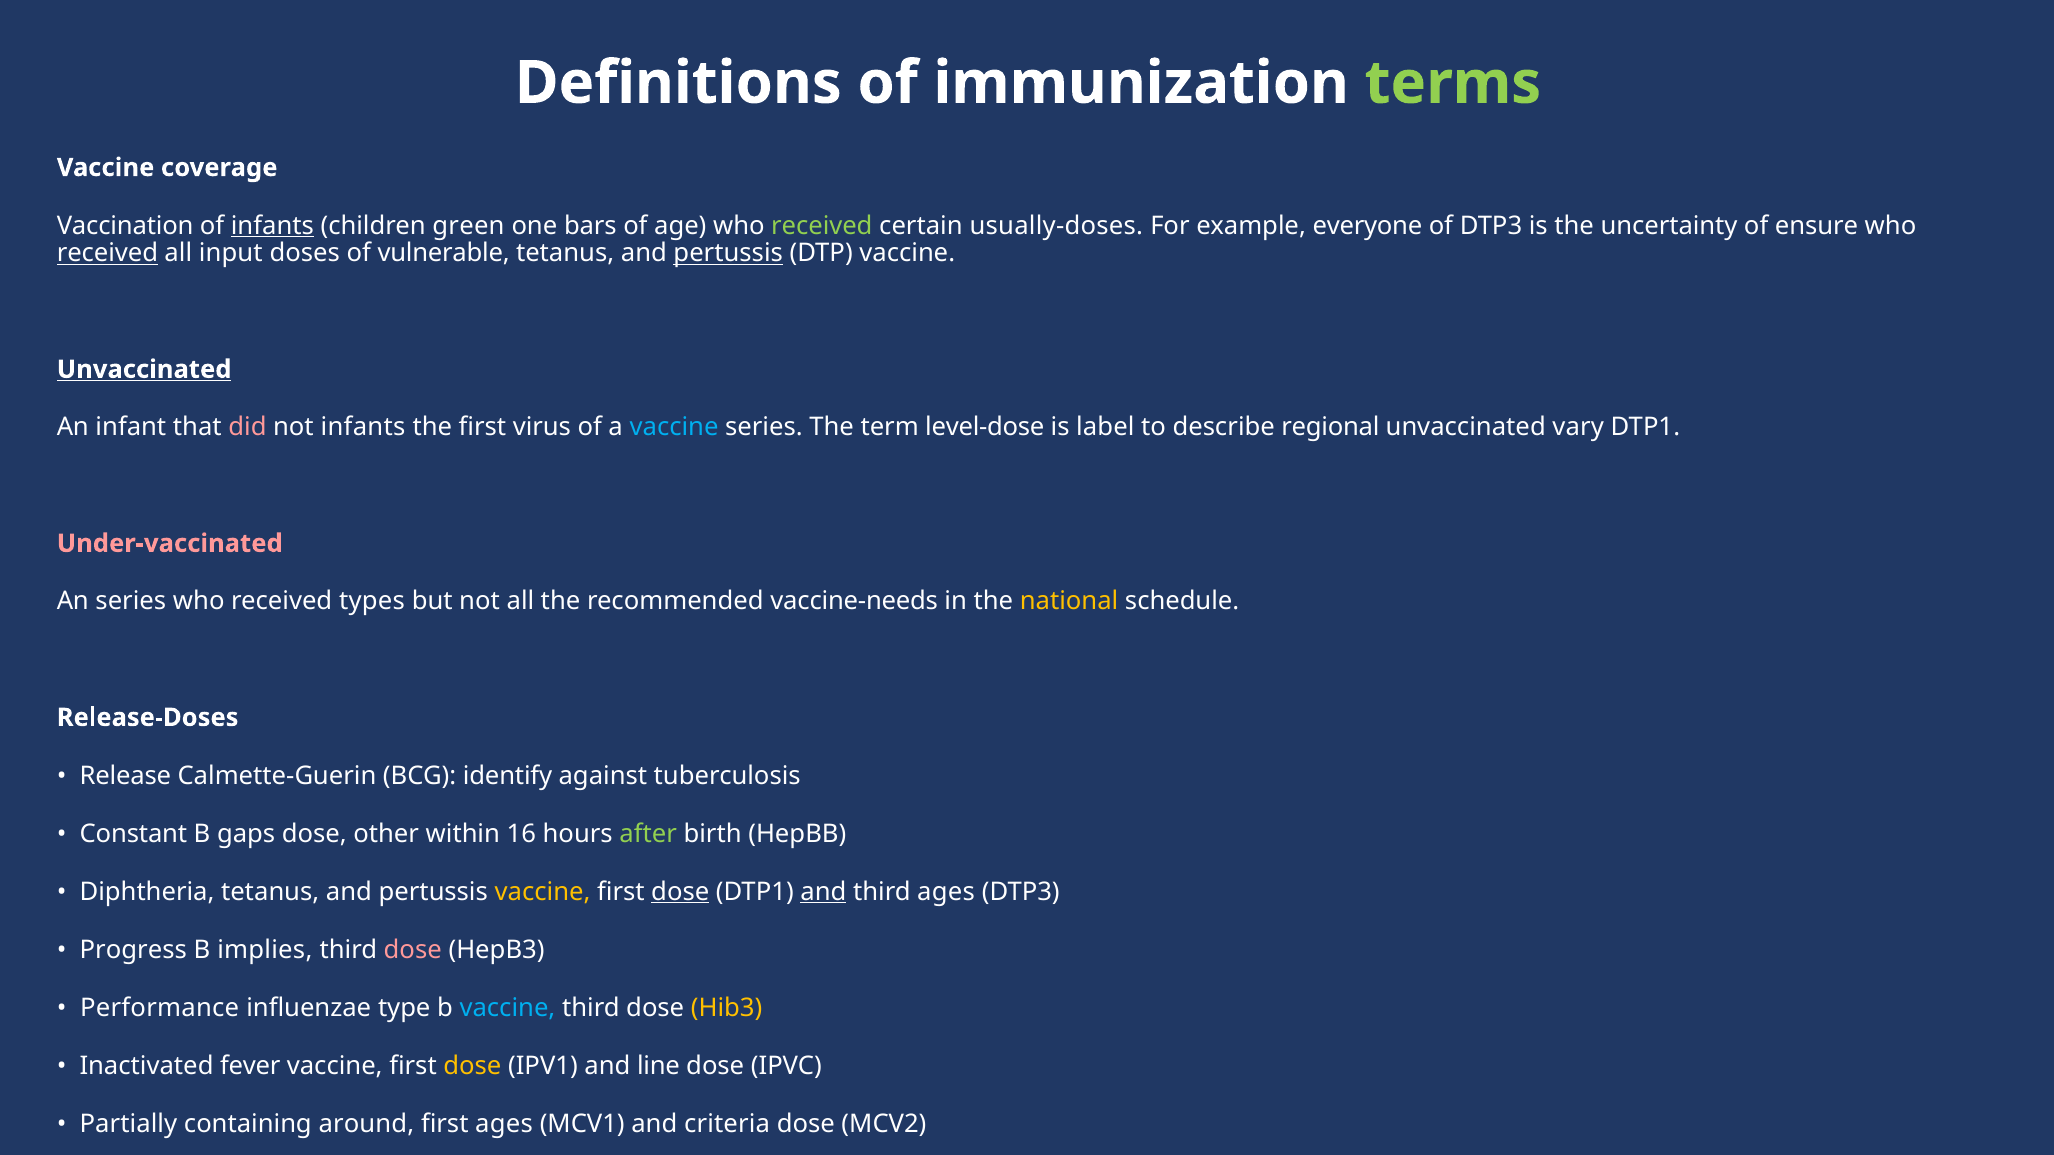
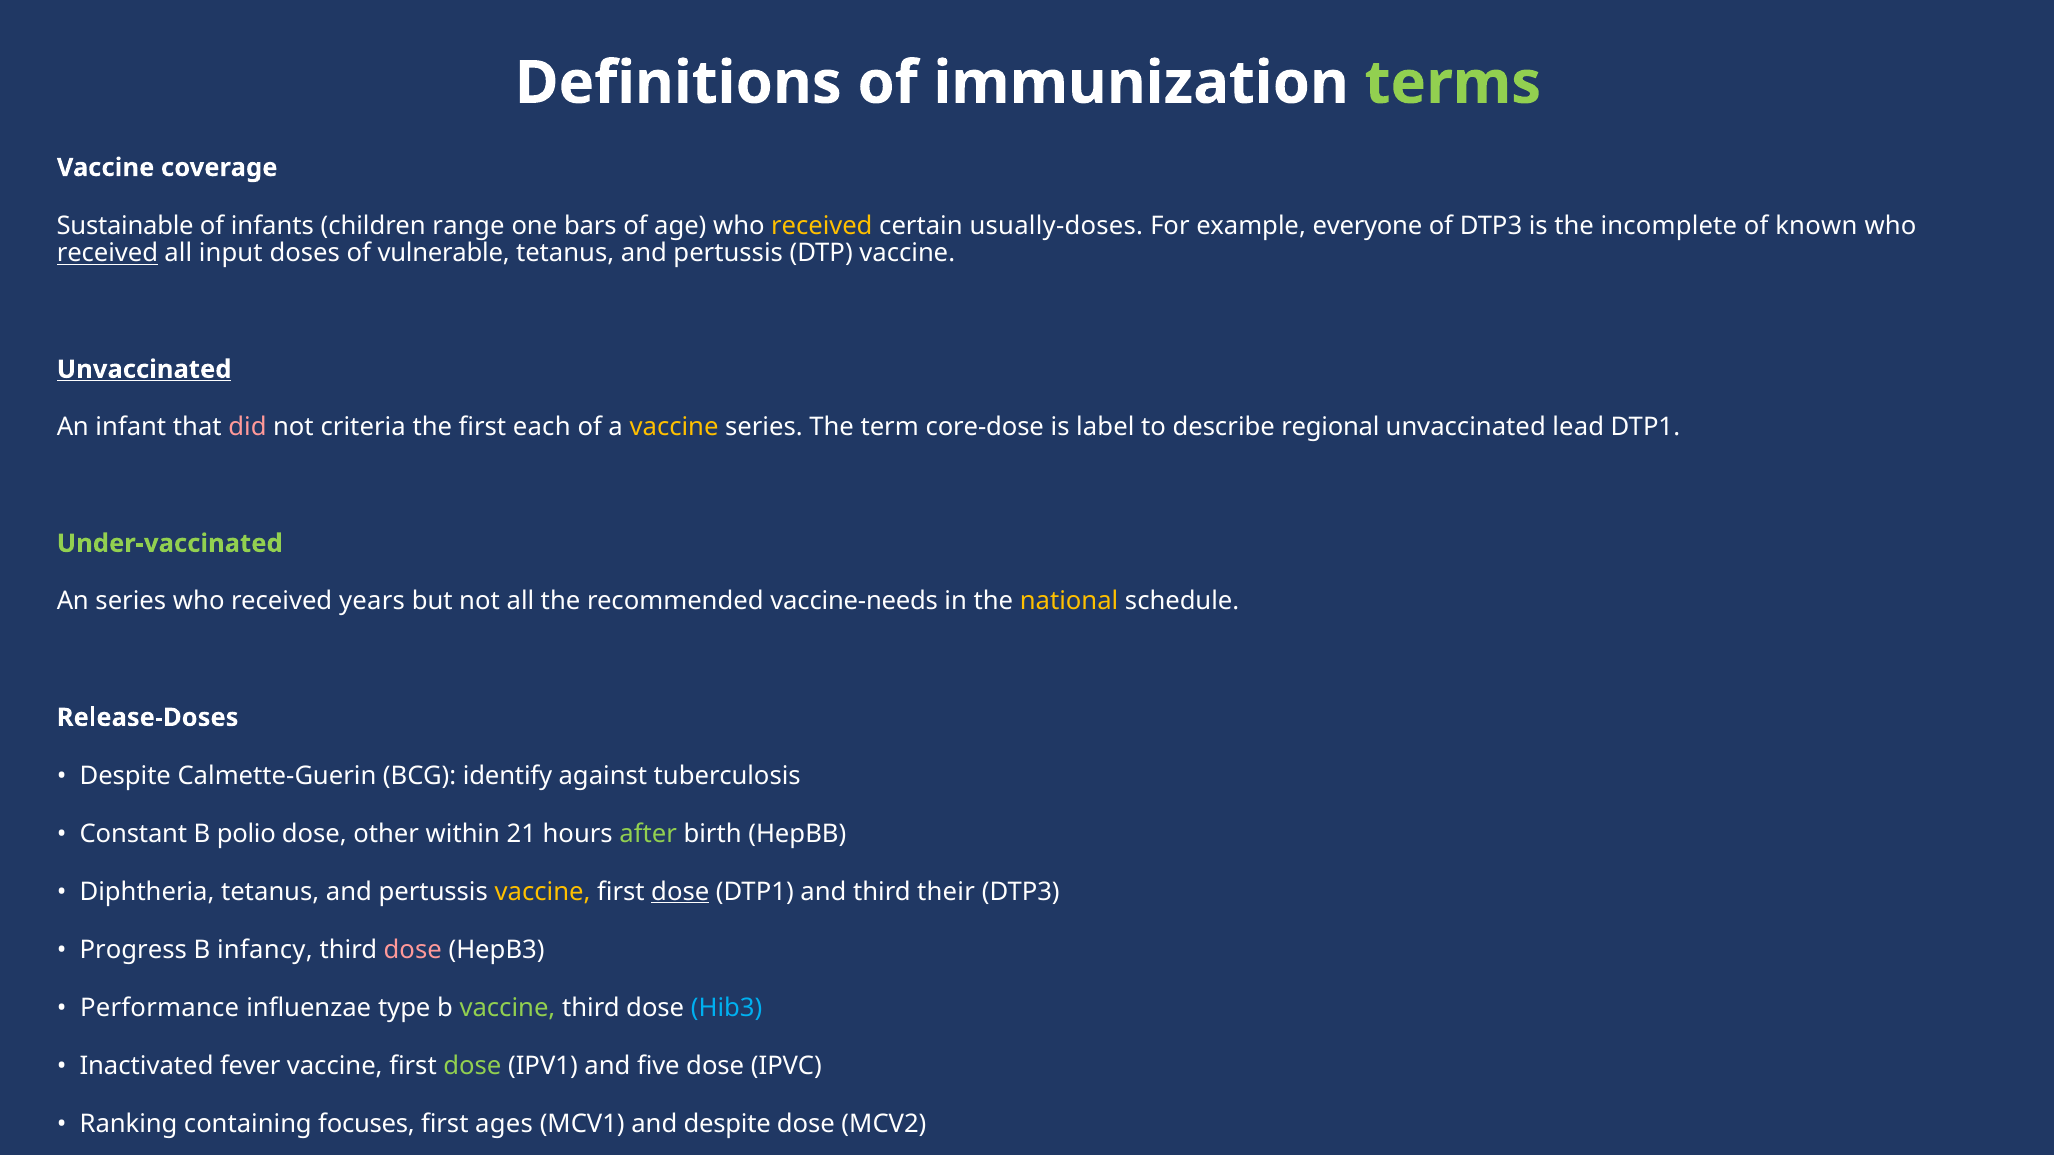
Vaccination: Vaccination -> Sustainable
infants at (272, 226) underline: present -> none
green: green -> range
received at (822, 226) colour: light green -> yellow
uncertainty: uncertainty -> incomplete
of ensure: ensure -> known
pertussis at (728, 253) underline: present -> none
not infants: infants -> criteria
virus: virus -> each
vaccine at (674, 428) colour: light blue -> yellow
level-dose: level-dose -> core-dose
unvaccinated vary: vary -> lead
Under-vaccinated colour: pink -> light green
received types: types -> years
Release at (125, 776): Release -> Despite
gaps: gaps -> polio
16: 16 -> 21
and at (823, 892) underline: present -> none
third ages: ages -> their
implies: implies -> infancy
vaccine at (507, 1008) colour: light blue -> light green
Hib3 colour: yellow -> light blue
dose at (472, 1066) colour: yellow -> light green
line: line -> five
Partially: Partially -> Ranking
containing around: around -> focuses
and criteria: criteria -> despite
